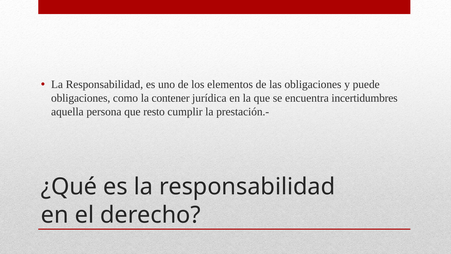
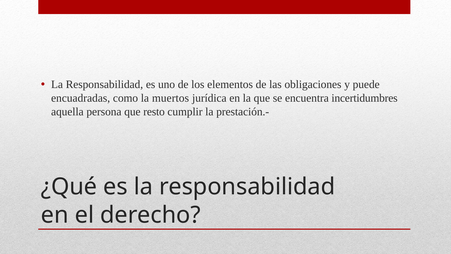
obligaciones at (81, 98): obligaciones -> encuadradas
contener: contener -> muertos
